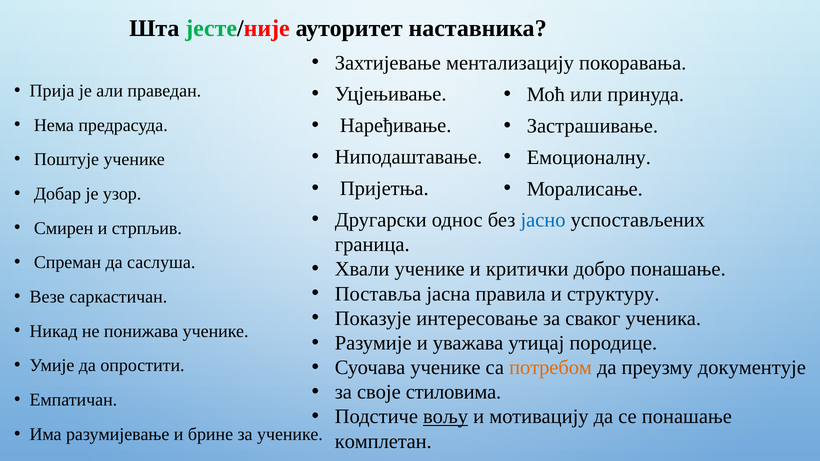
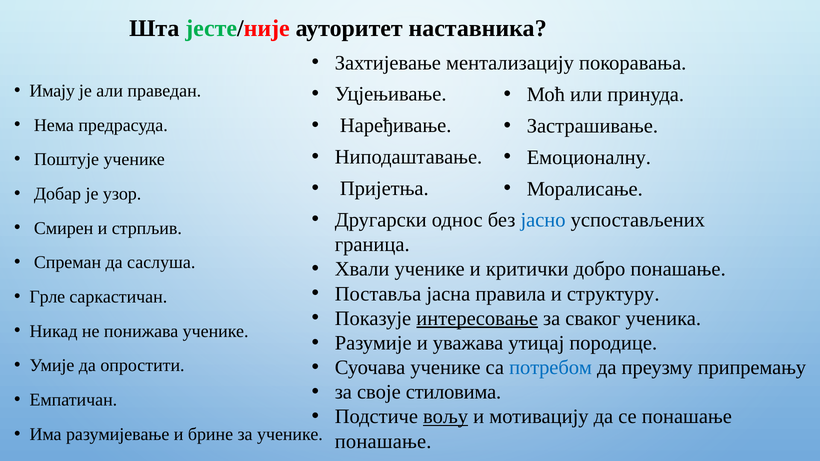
Прија: Прија -> Имају
Везе: Везе -> Грле
интересовање underline: none -> present
потребом colour: orange -> blue
документује: документује -> припремању
комплетан at (383, 442): комплетан -> понашање
